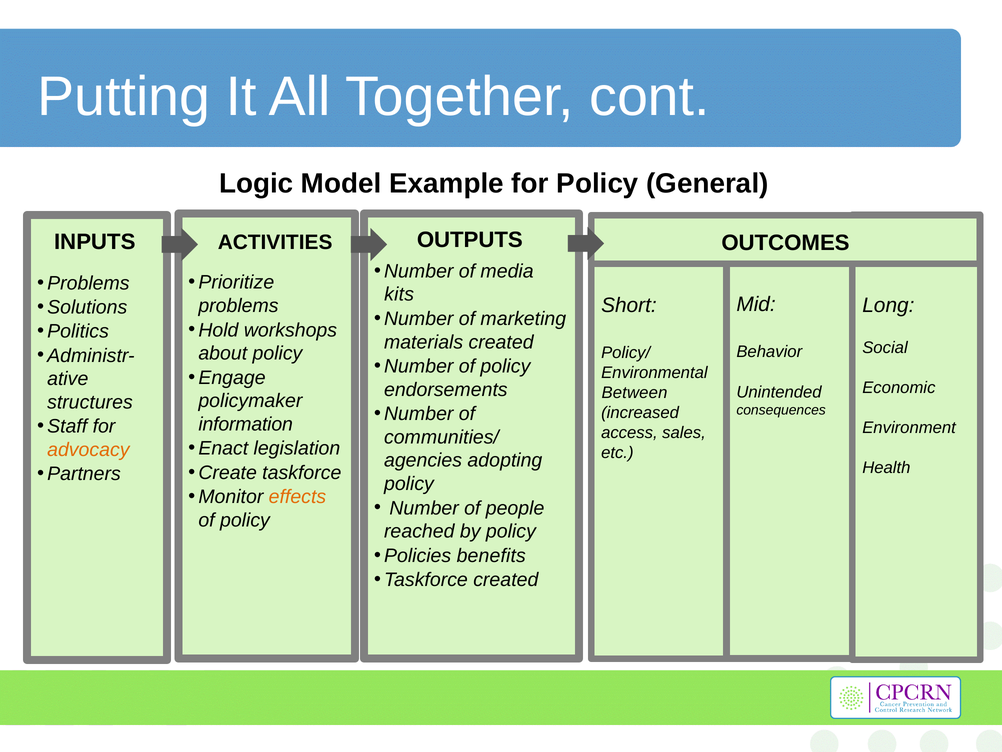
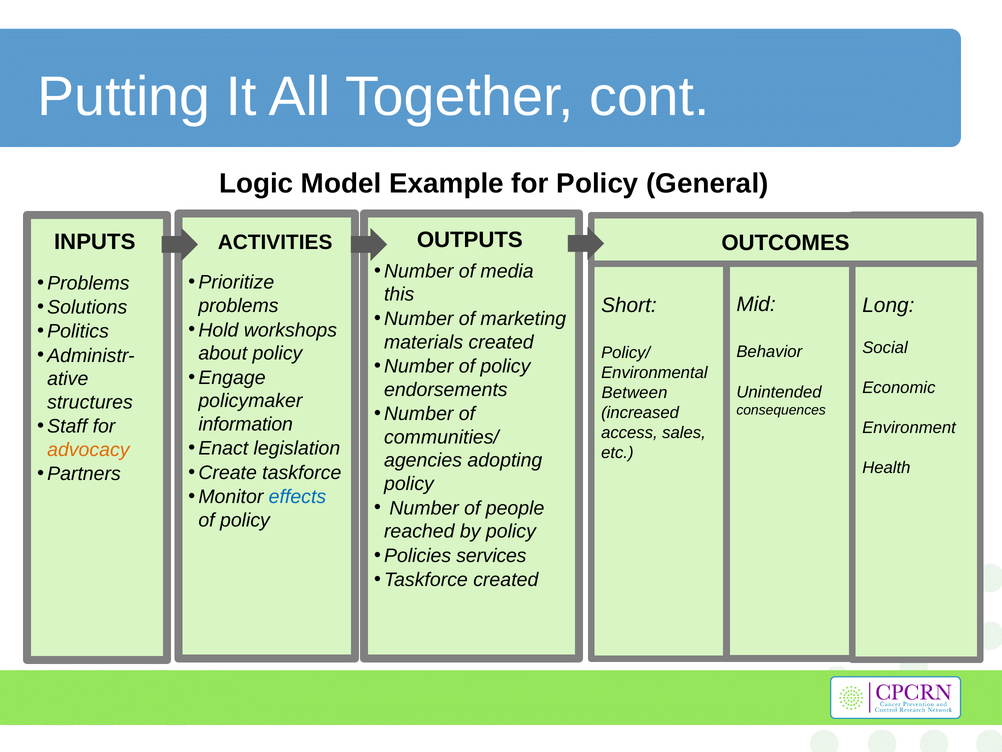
kits: kits -> this
effects colour: orange -> blue
benefits: benefits -> services
